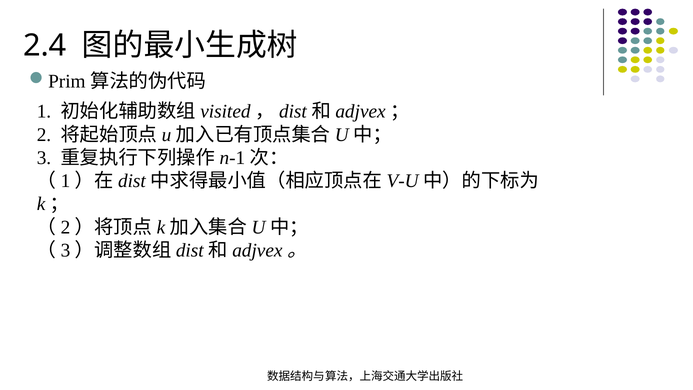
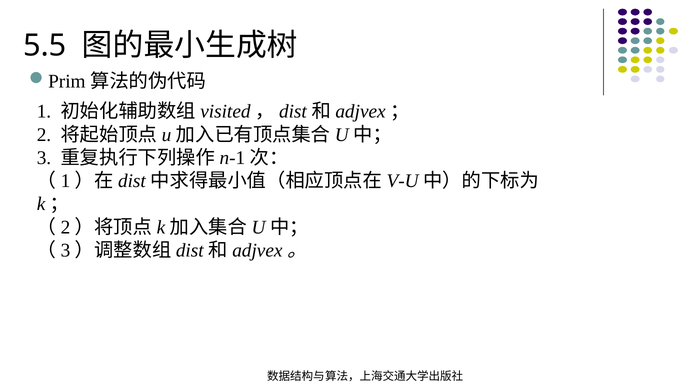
2.4: 2.4 -> 5.5
